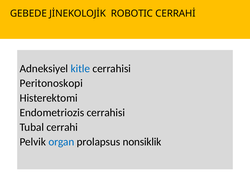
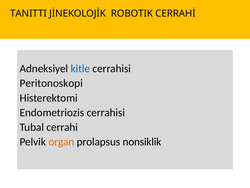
GEBEDE: GEBEDE -> TANITTI
ROBOTIC: ROBOTIC -> ROBOTIK
organ colour: blue -> orange
